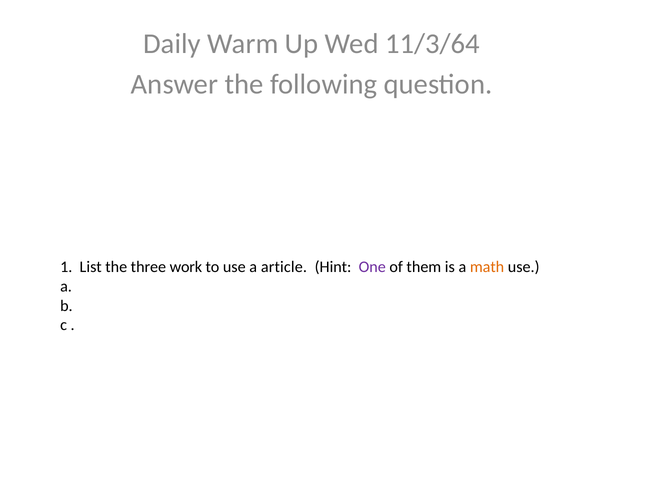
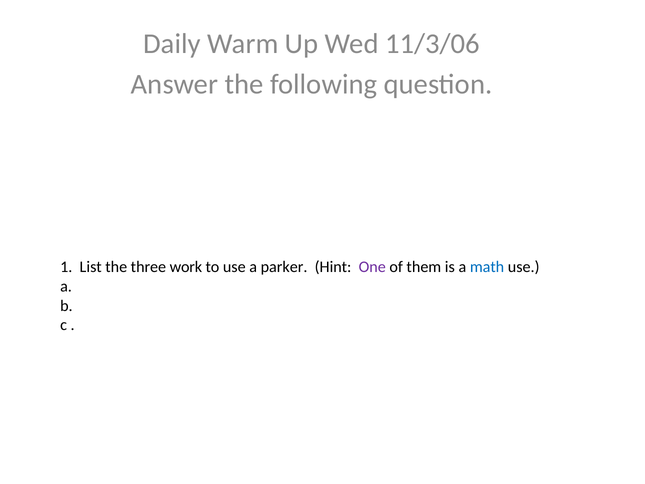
11/3/64: 11/3/64 -> 11/3/06
article: article -> parker
math colour: orange -> blue
